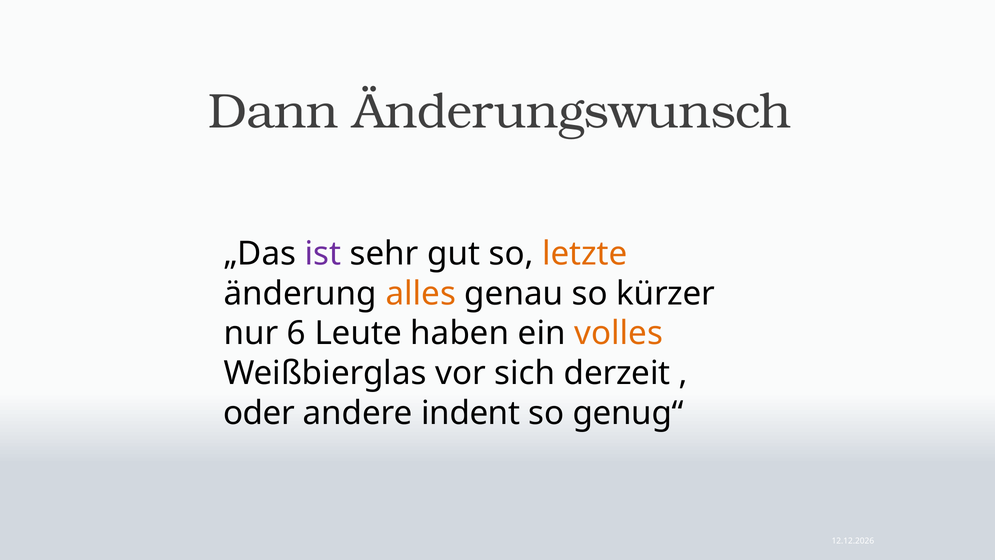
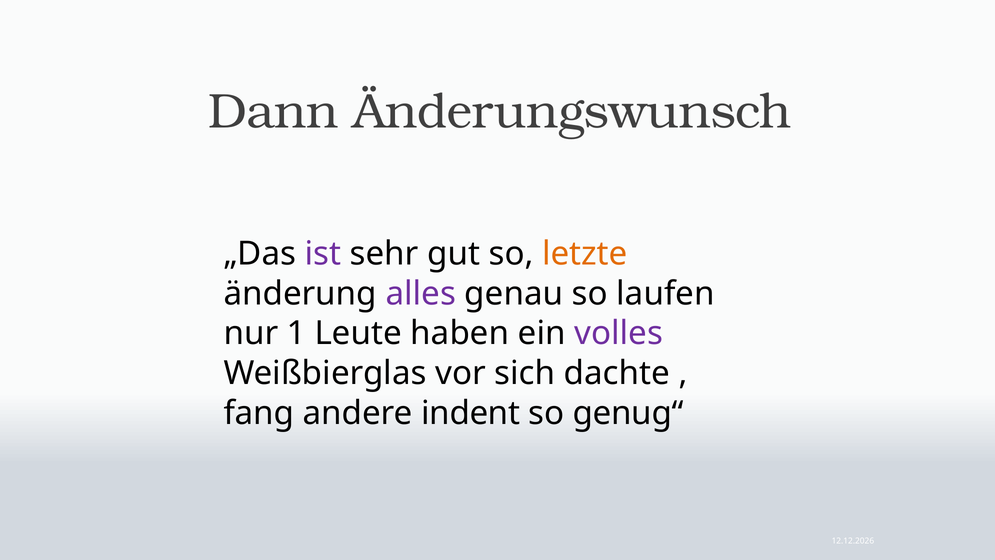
alles colour: orange -> purple
kürzer: kürzer -> laufen
6: 6 -> 1
volles colour: orange -> purple
derzeit: derzeit -> dachte
oder: oder -> fang
